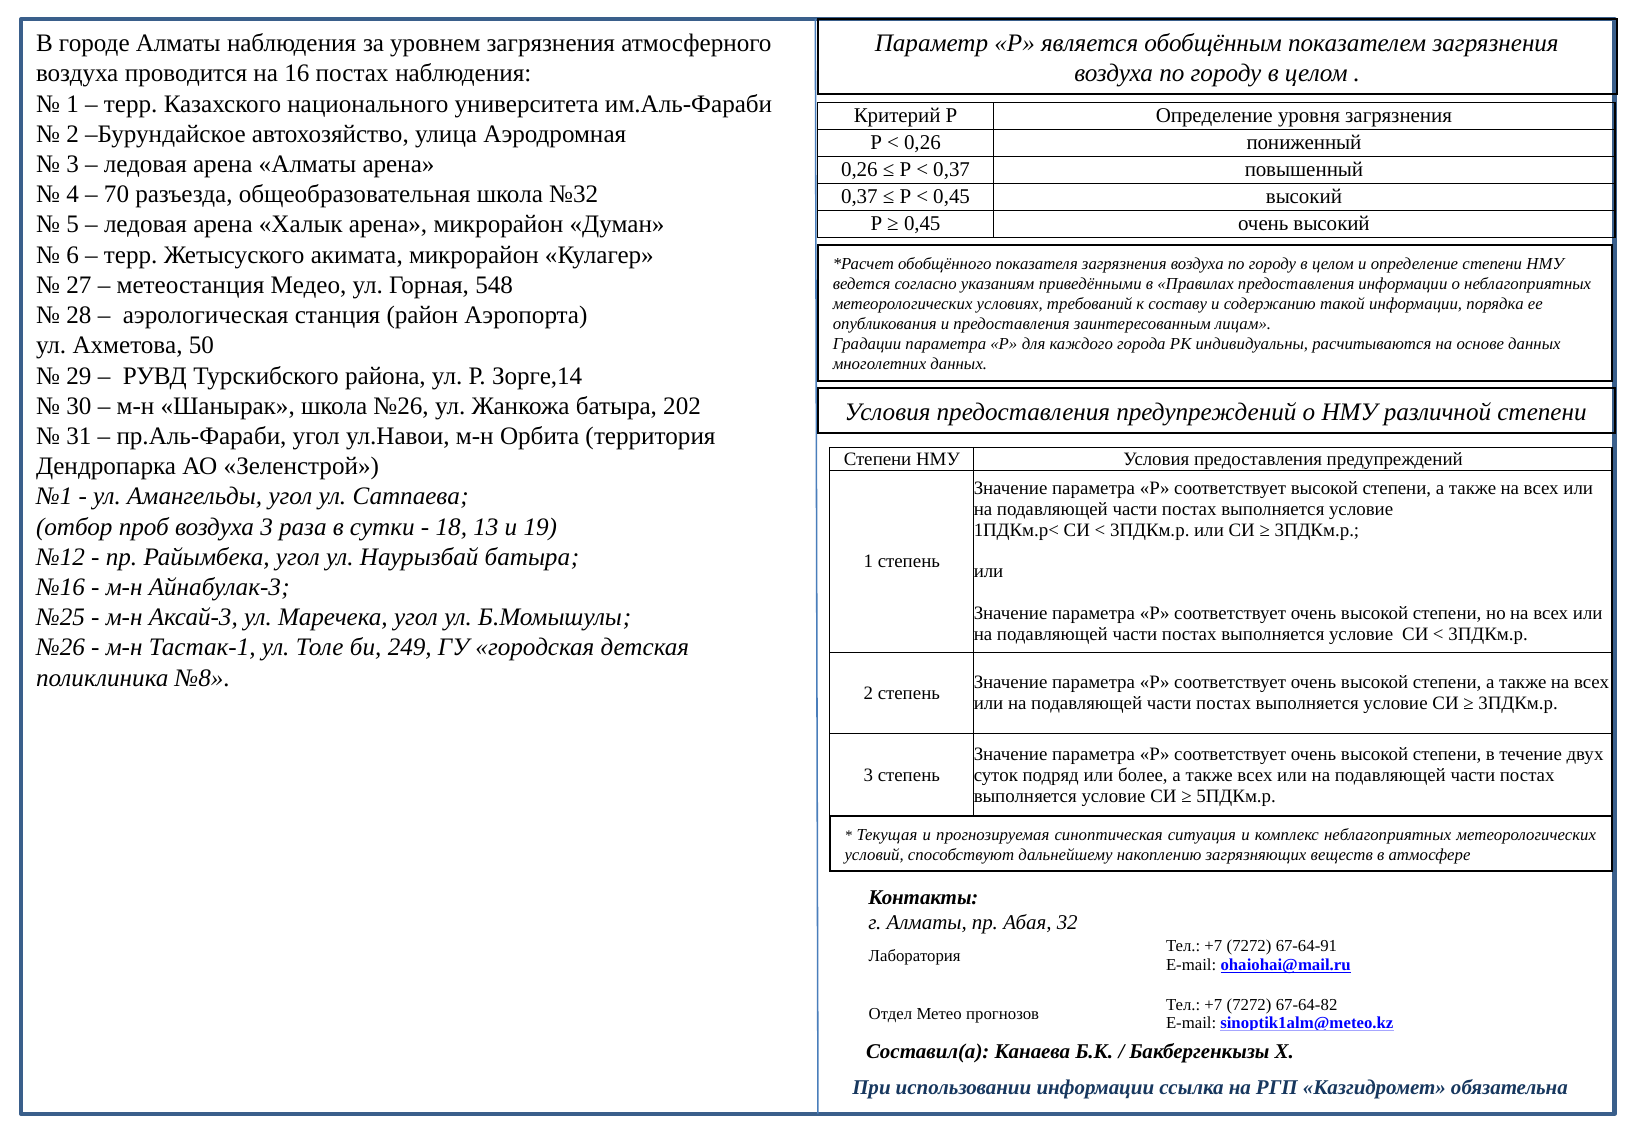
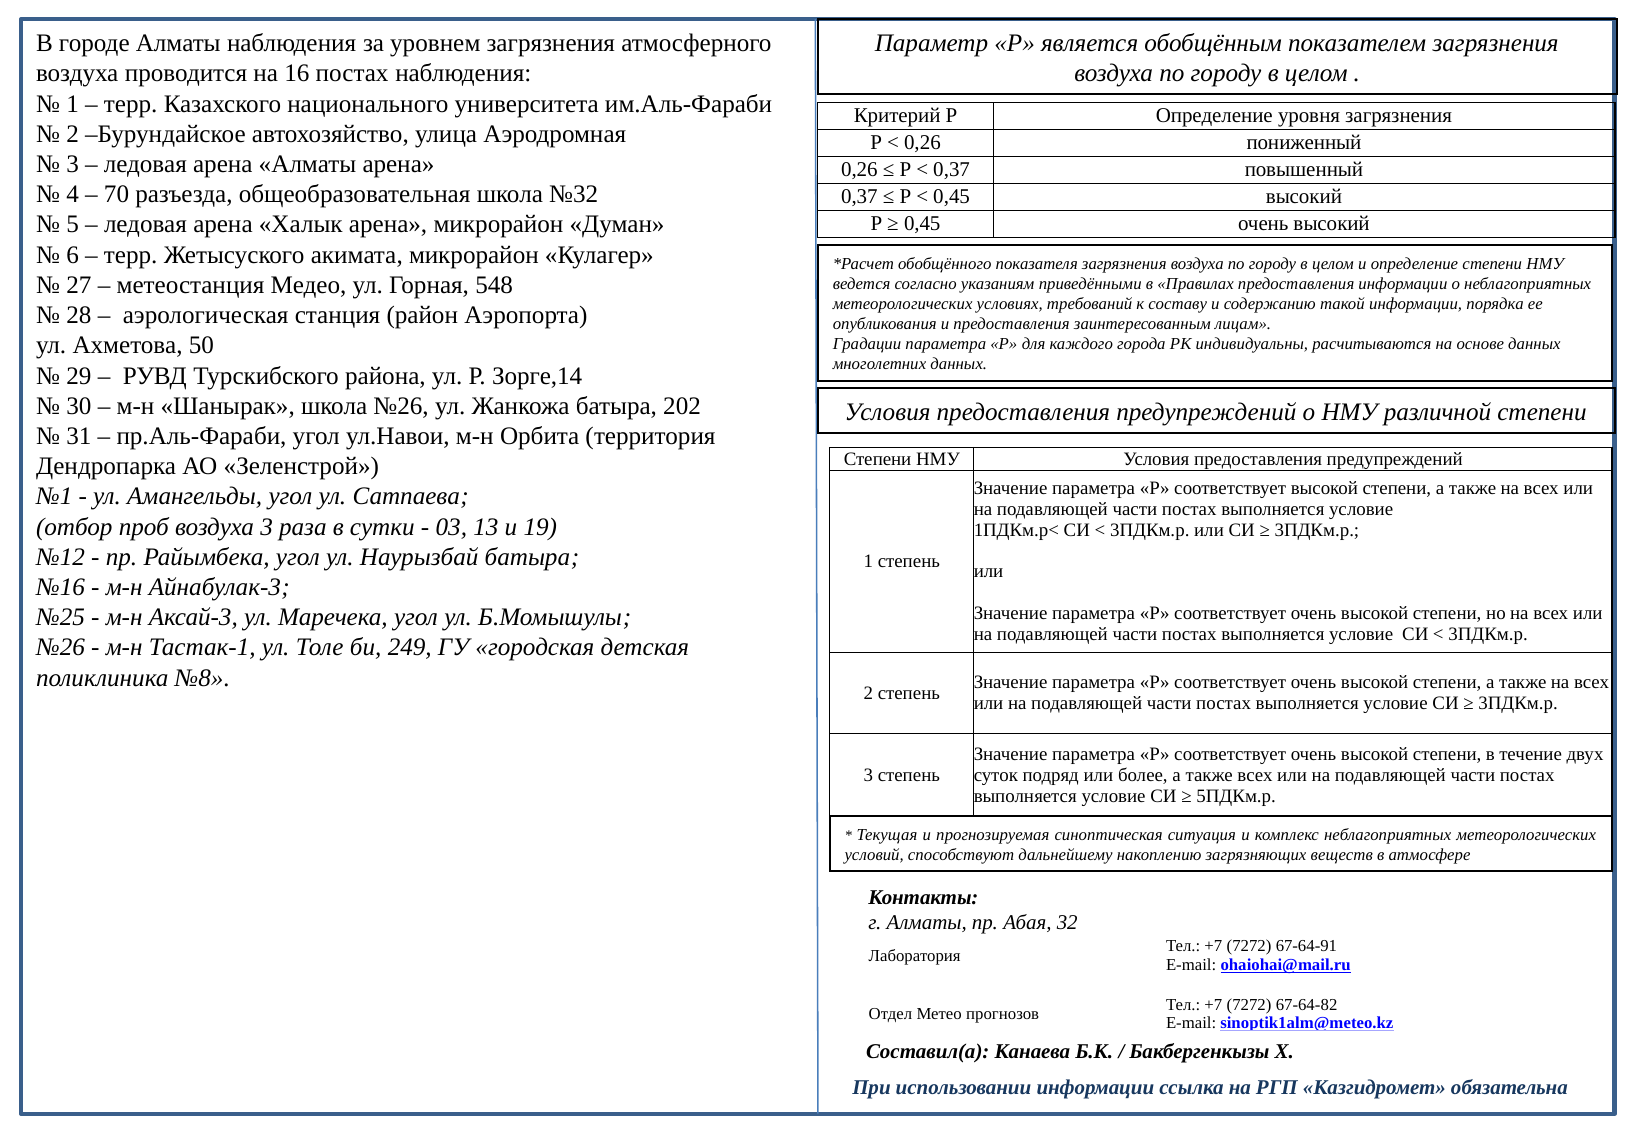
18: 18 -> 03
